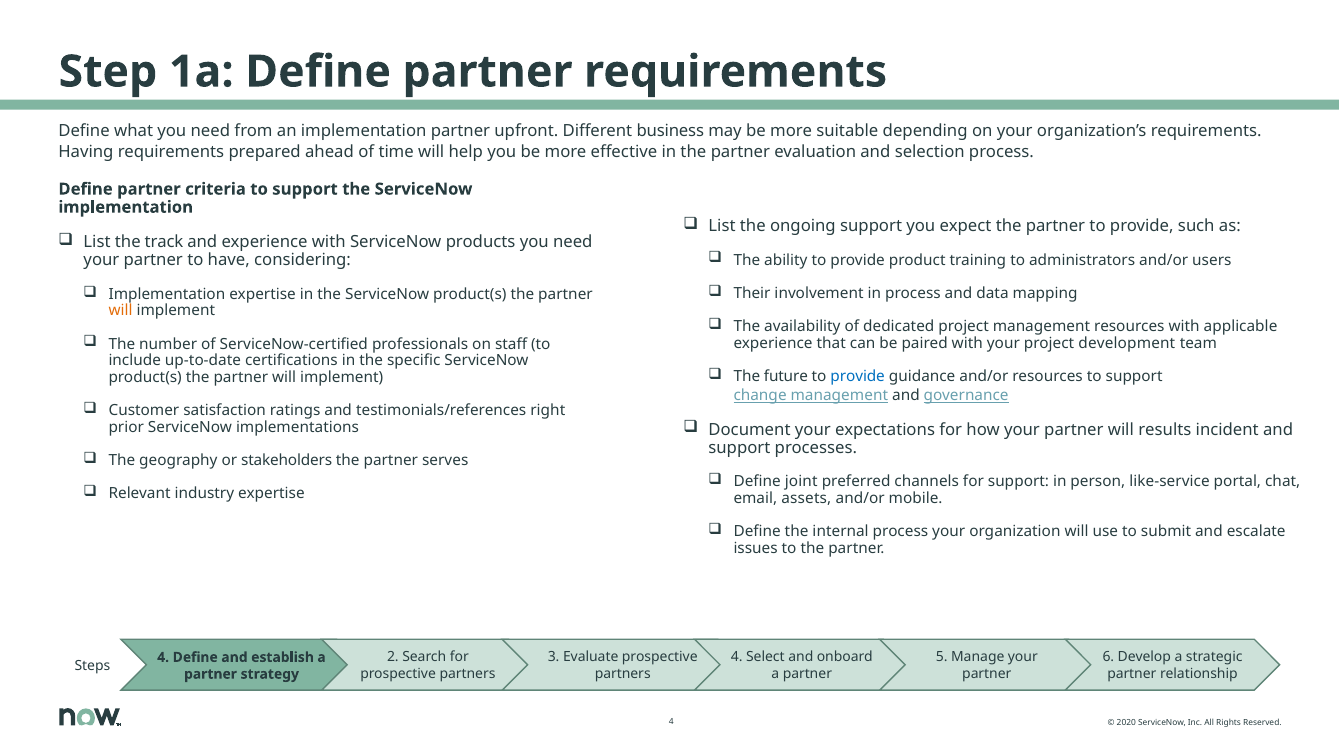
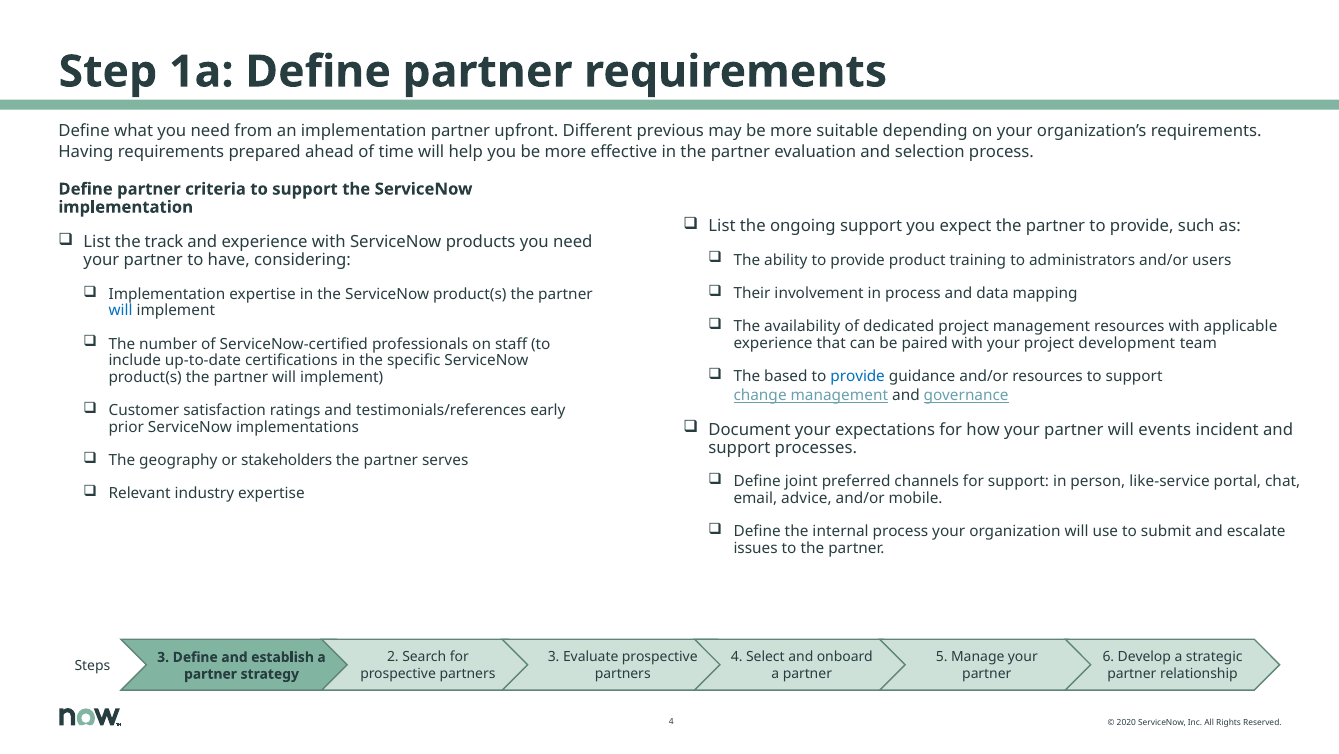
business: business -> previous
will at (121, 311) colour: orange -> blue
future: future -> based
right: right -> early
results: results -> events
assets: assets -> advice
Steps 4: 4 -> 3
